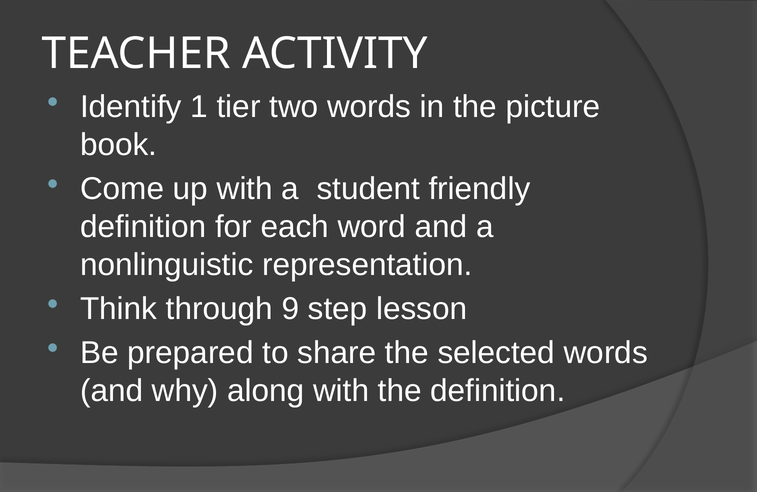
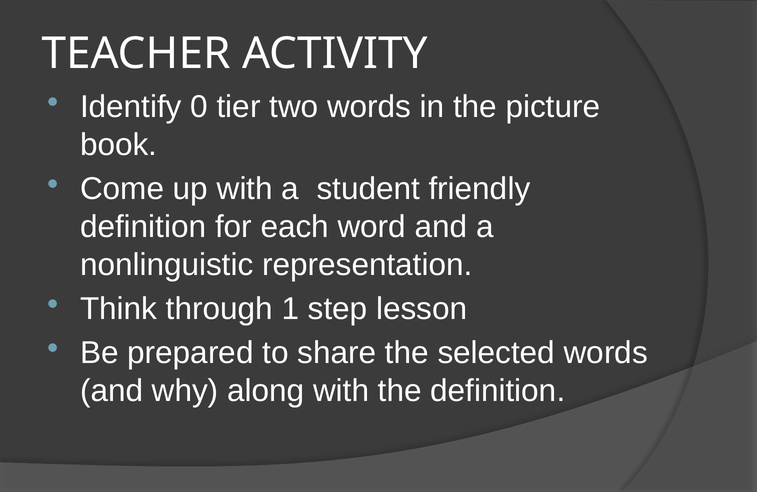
1: 1 -> 0
9: 9 -> 1
